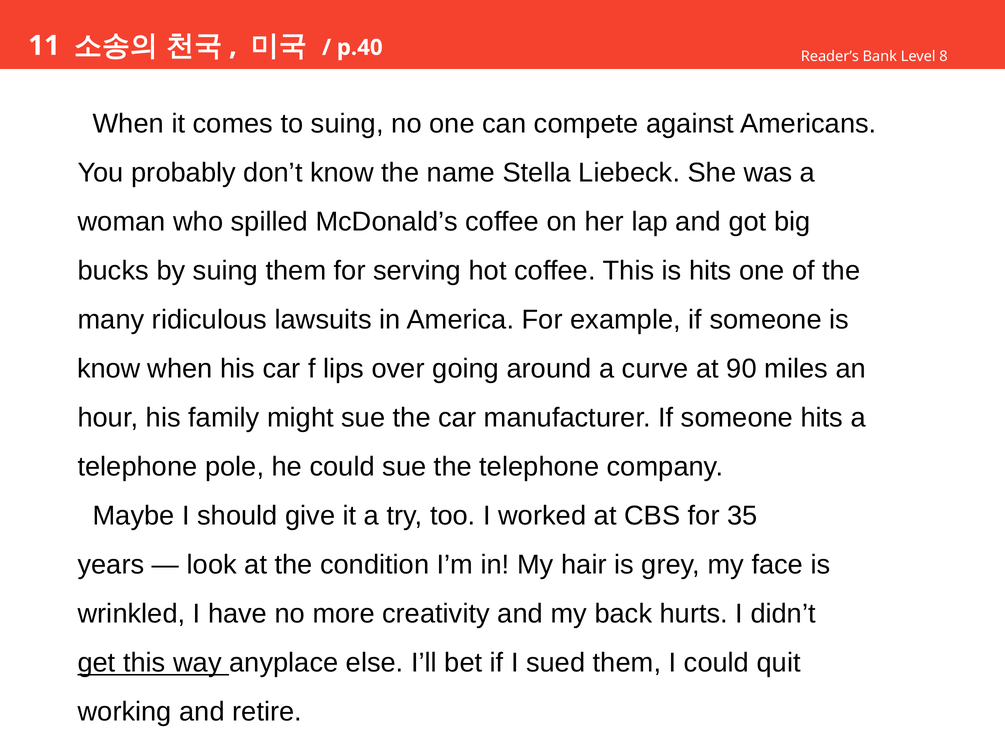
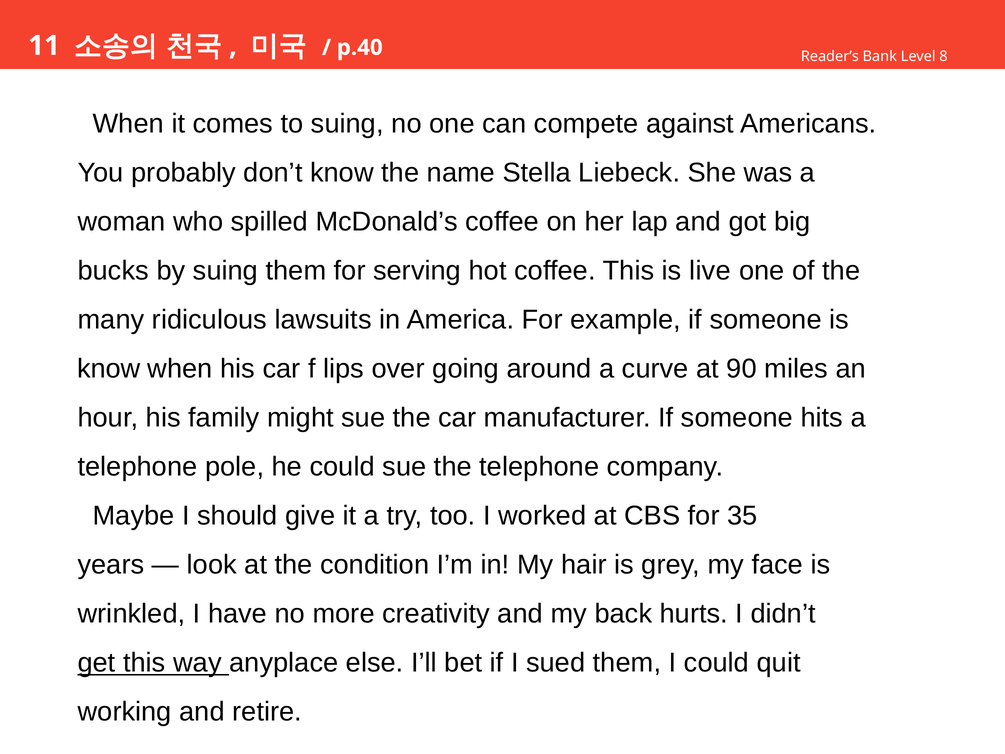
is hits: hits -> live
